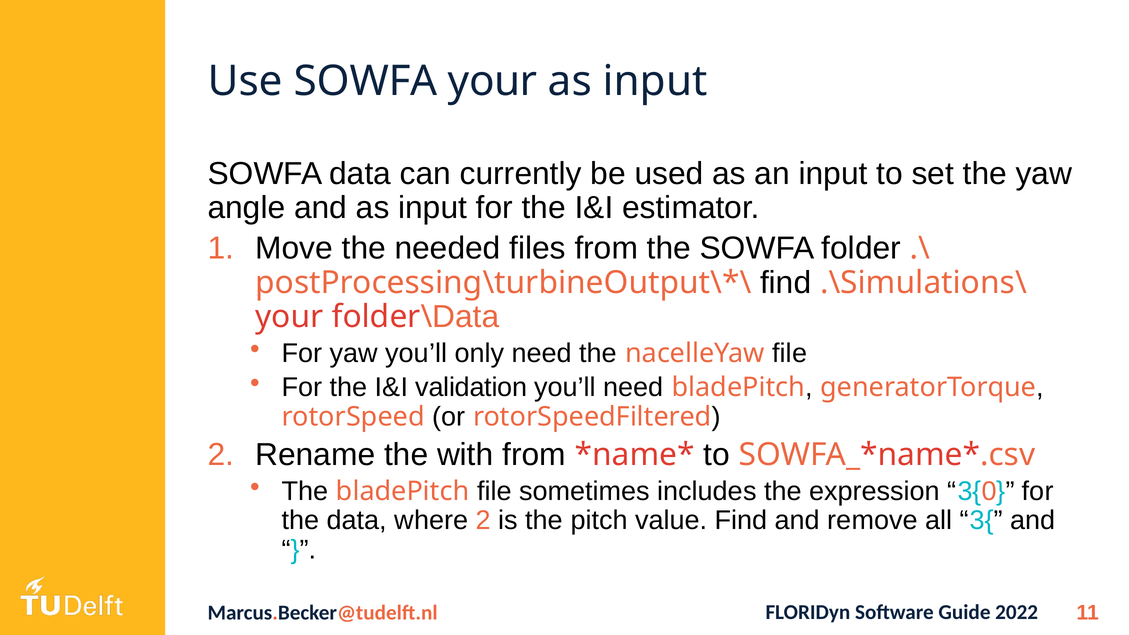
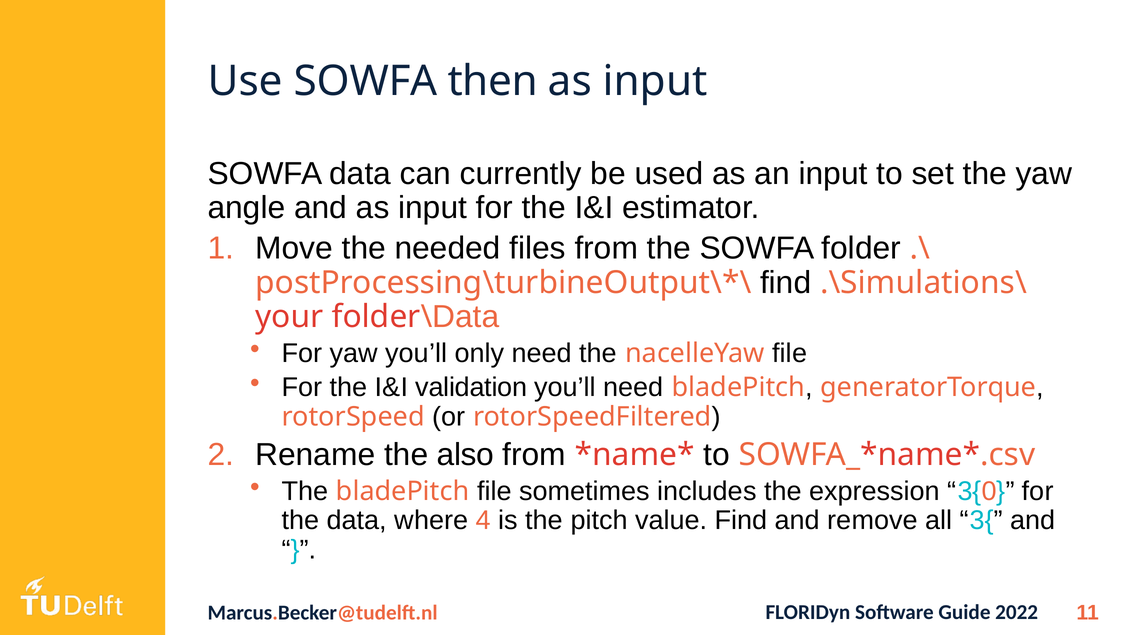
SOWFA your: your -> then
with: with -> also
where 2: 2 -> 4
